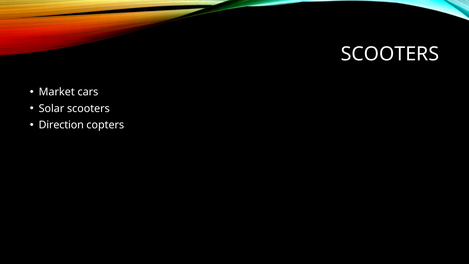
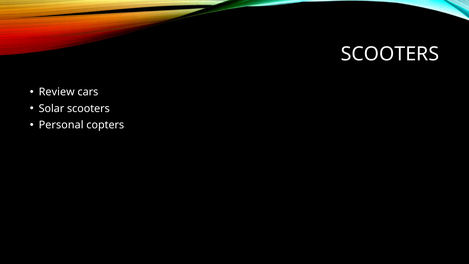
Market: Market -> Review
Direction: Direction -> Personal
